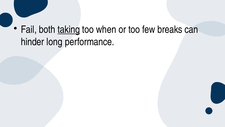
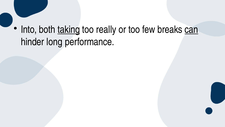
Fail: Fail -> Into
when: when -> really
can underline: none -> present
